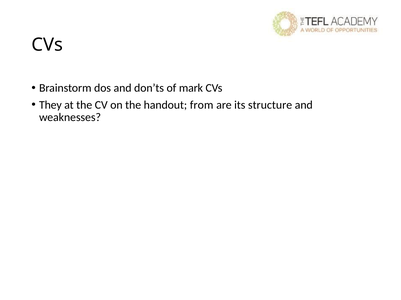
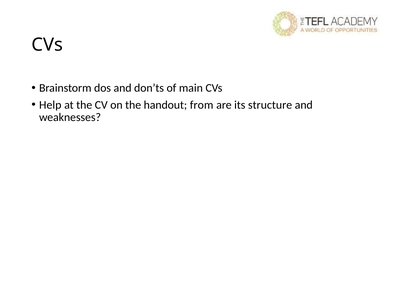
mark: mark -> main
They: They -> Help
